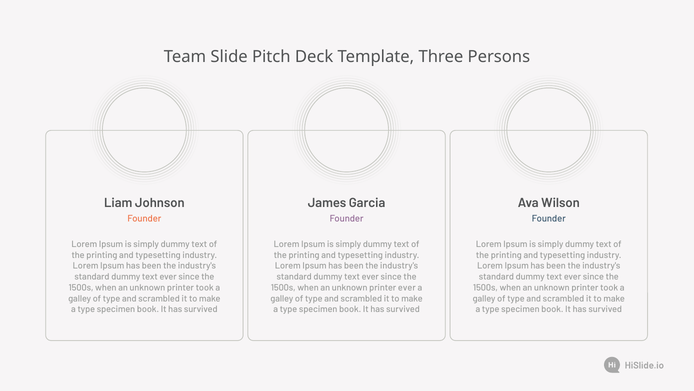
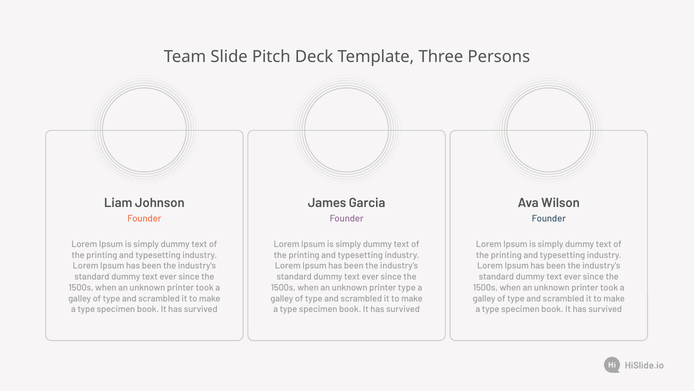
printer ever: ever -> type
